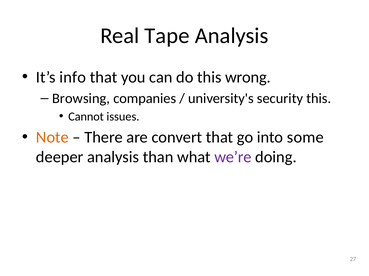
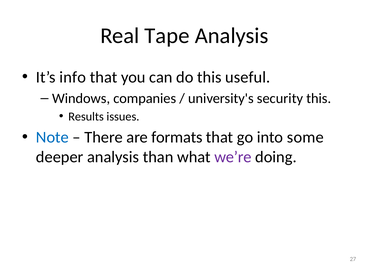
wrong: wrong -> useful
Browsing: Browsing -> Windows
Cannot: Cannot -> Results
Note colour: orange -> blue
convert: convert -> formats
